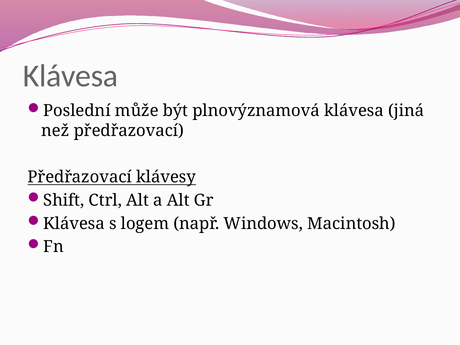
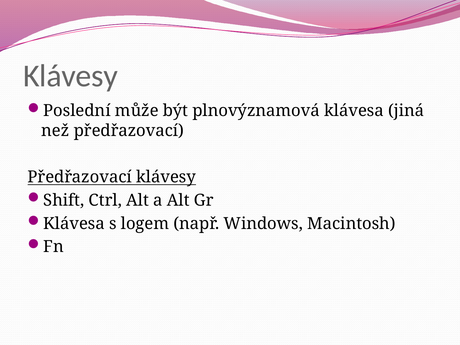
Klávesa at (70, 76): Klávesa -> Klávesy
